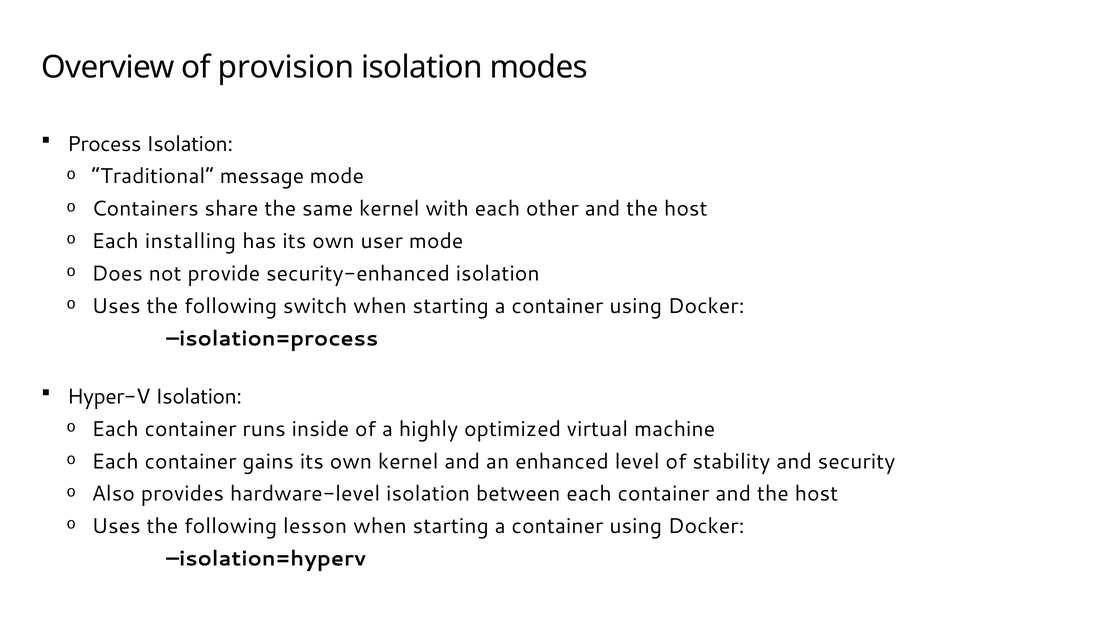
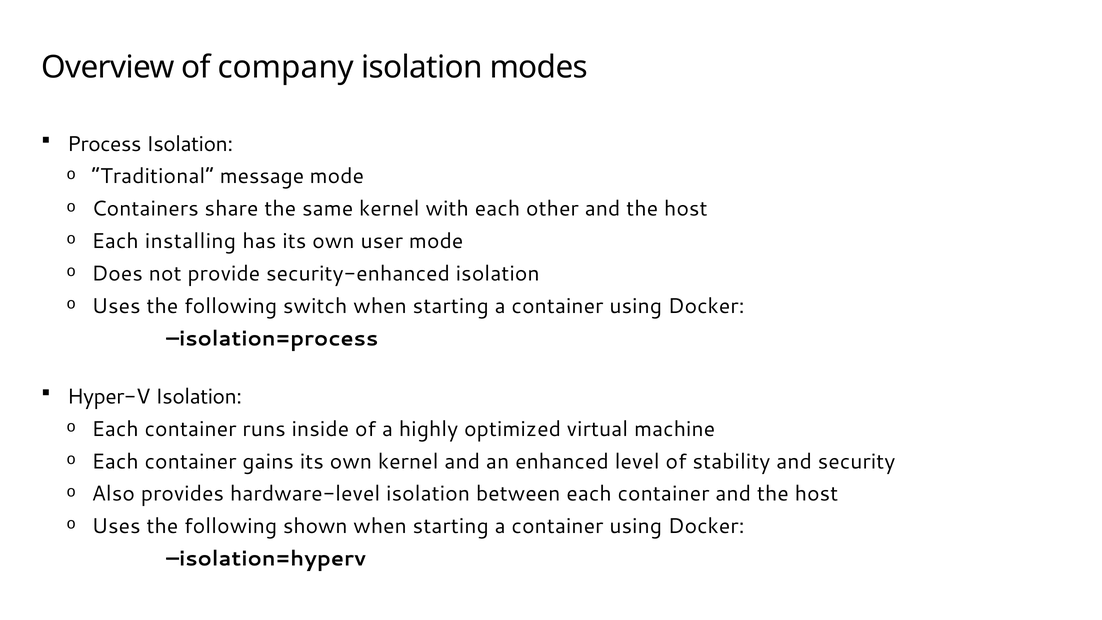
provision: provision -> company
lesson: lesson -> shown
